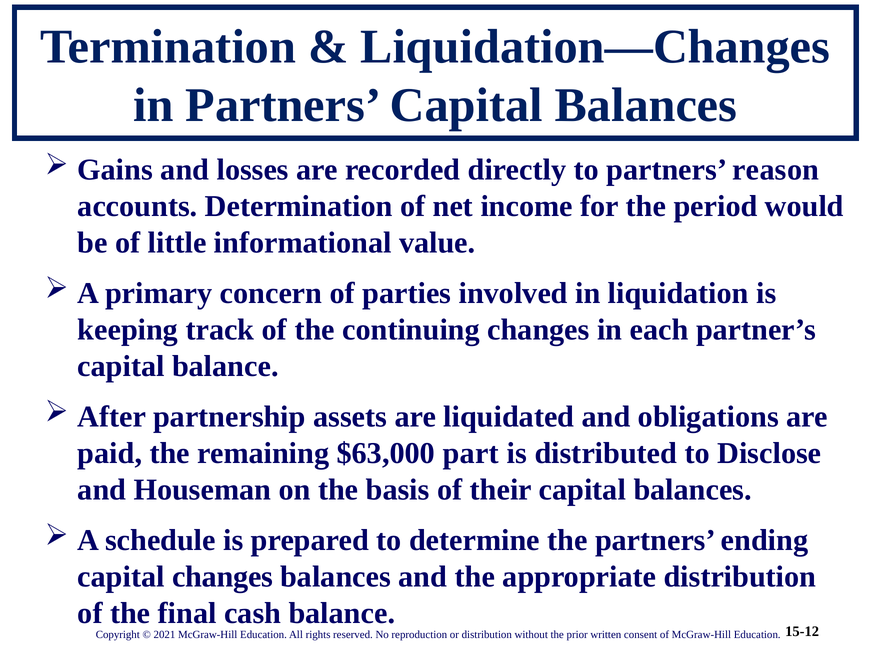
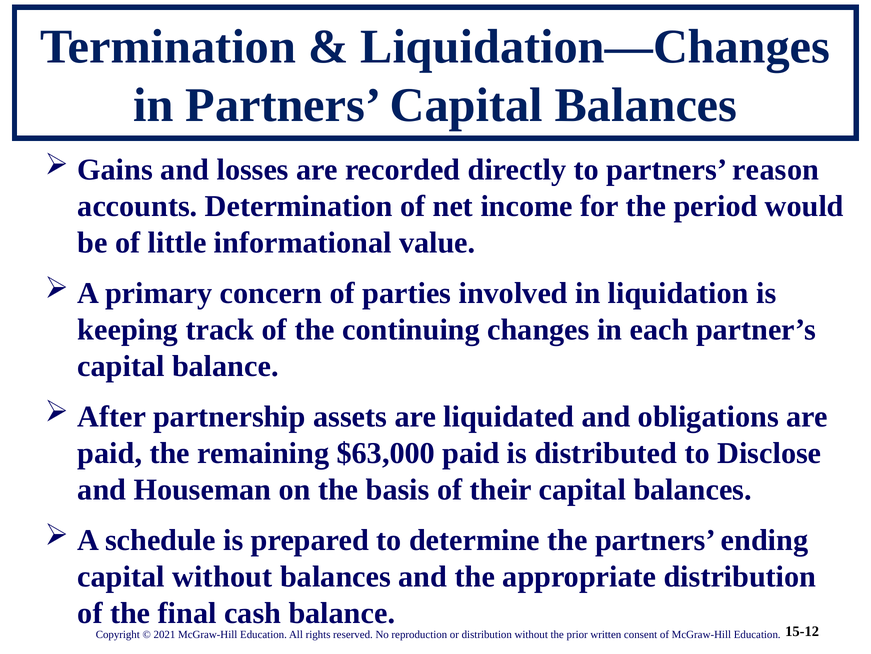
$63,000 part: part -> paid
capital changes: changes -> without
